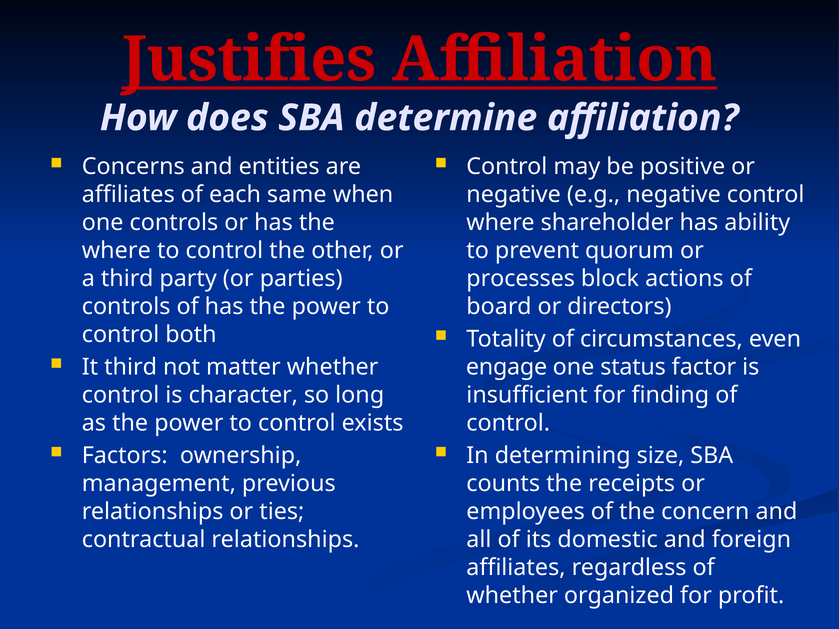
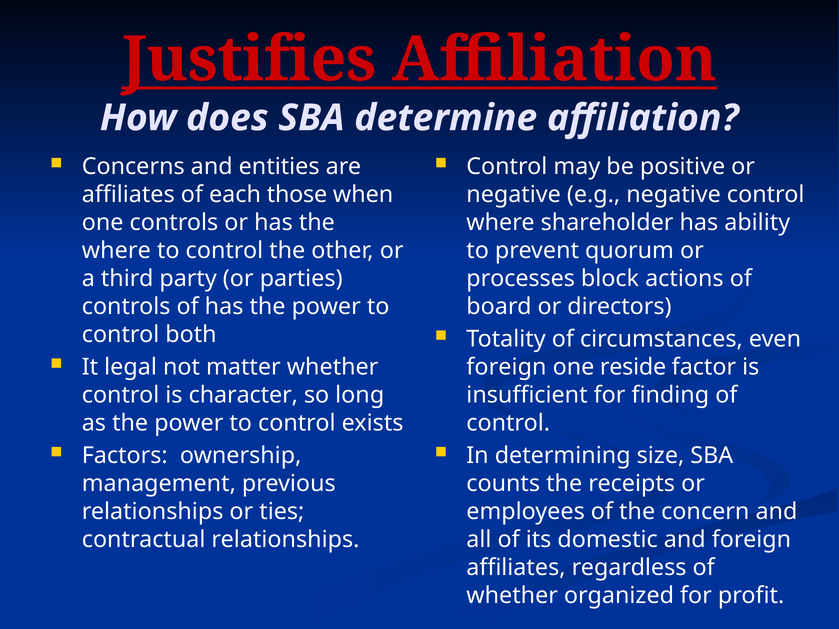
same: same -> those
It third: third -> legal
engage at (507, 367): engage -> foreign
status: status -> reside
